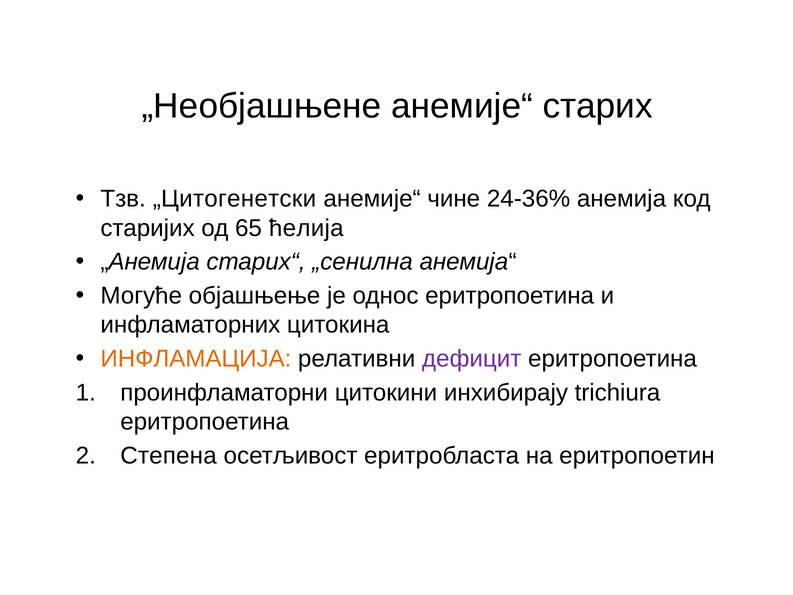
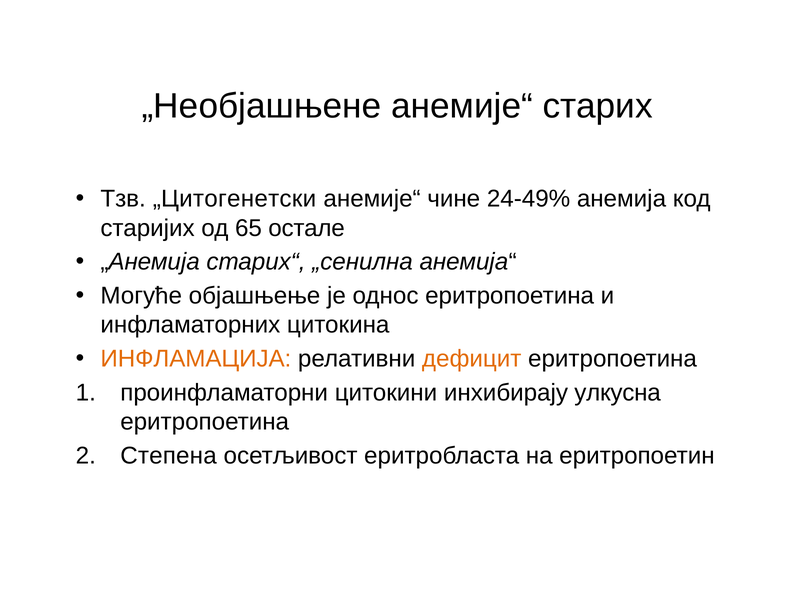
24-36%: 24-36% -> 24-49%
ћелија: ћелија -> остале
дефицит colour: purple -> orange
trichiura: trichiura -> улкусна
